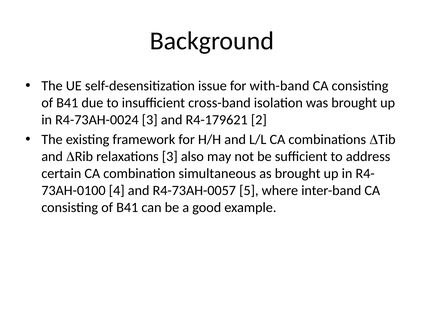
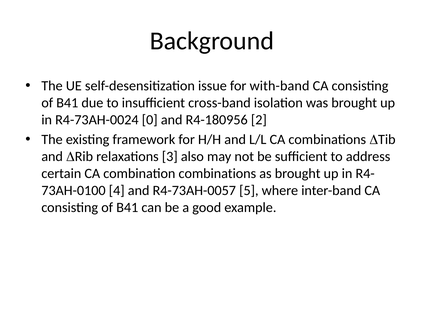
R4-73AH-0024 3: 3 -> 0
R4-179621: R4-179621 -> R4-180956
combination simultaneous: simultaneous -> combinations
